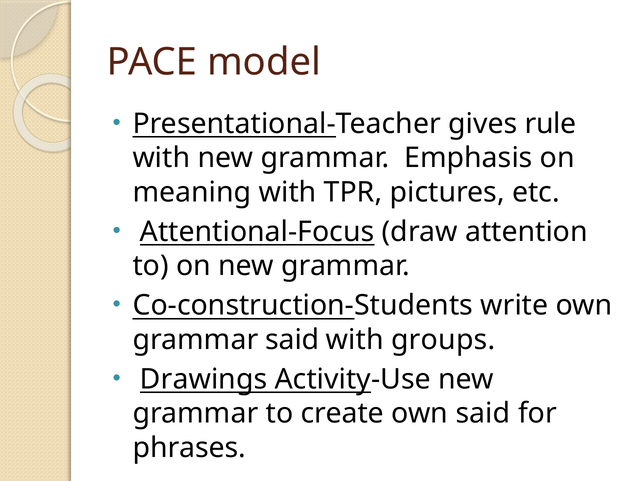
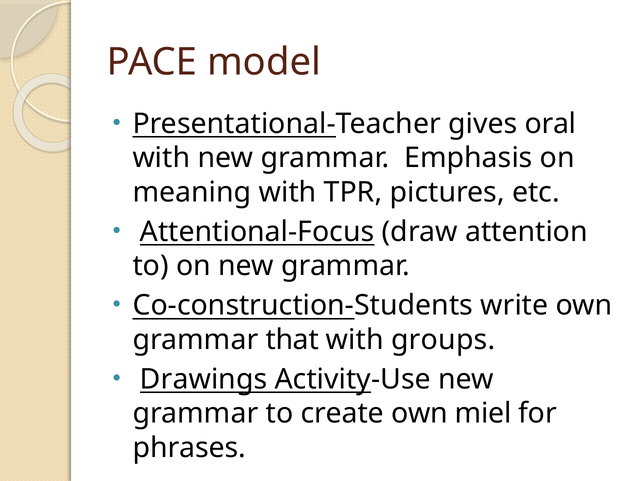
rule: rule -> oral
grammar said: said -> that
own said: said -> miel
